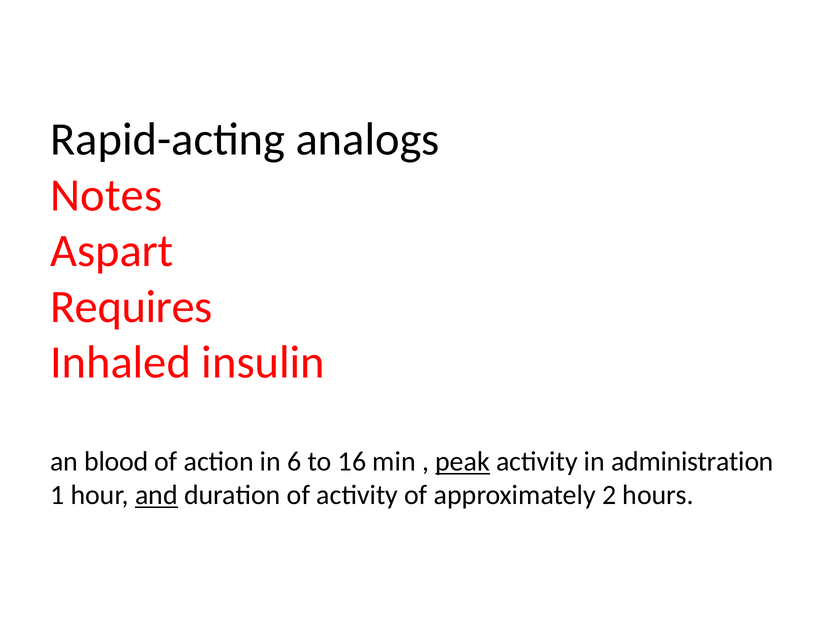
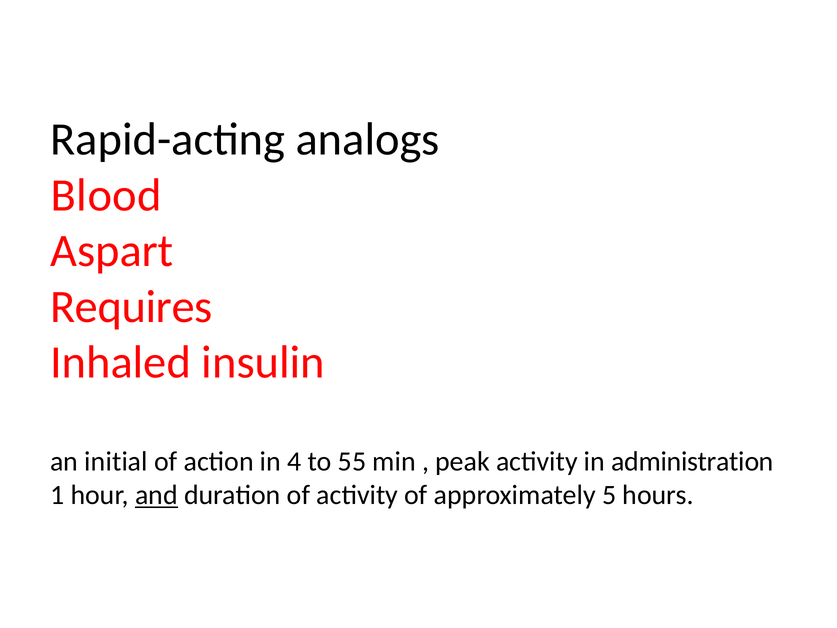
Notes: Notes -> Blood
blood: blood -> initial
6: 6 -> 4
16: 16 -> 55
peak underline: present -> none
2: 2 -> 5
